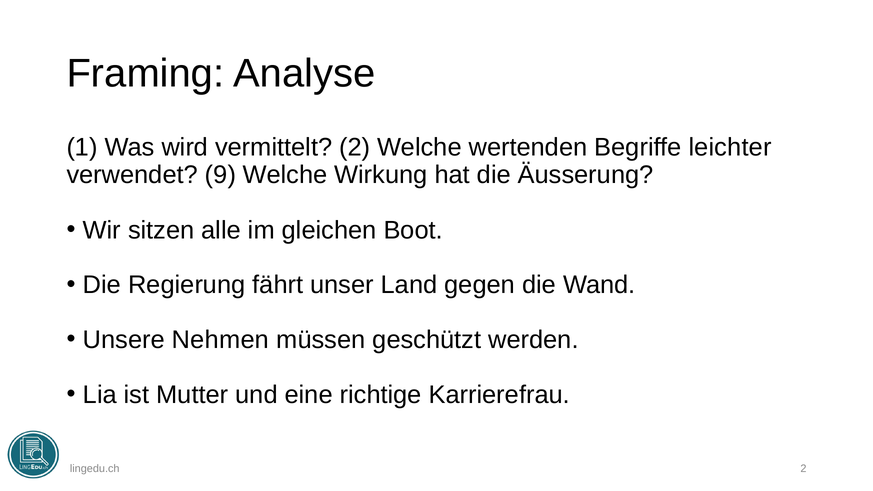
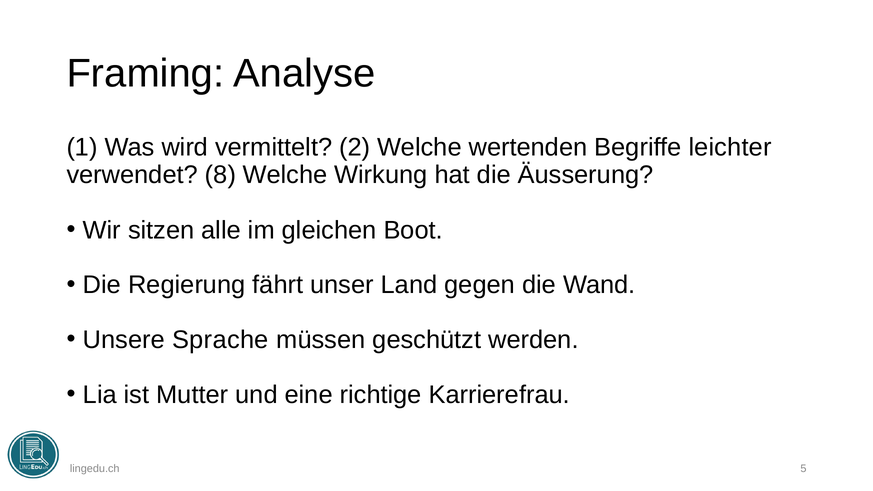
9: 9 -> 8
Nehmen: Nehmen -> Sprache
lingedu.ch 2: 2 -> 5
